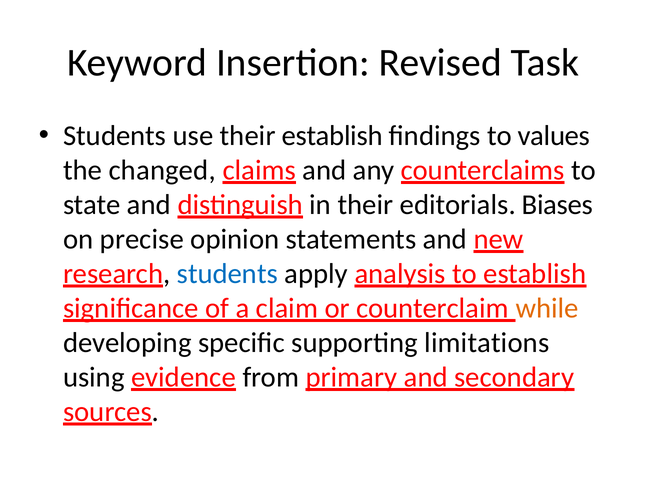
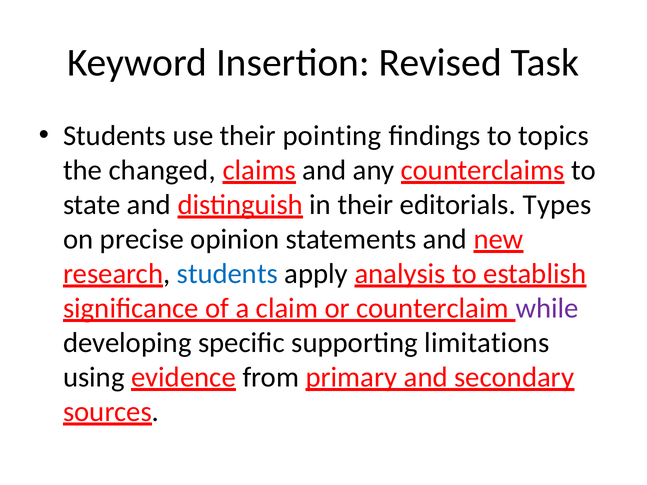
their establish: establish -> pointing
values: values -> topics
Biases: Biases -> Types
while colour: orange -> purple
